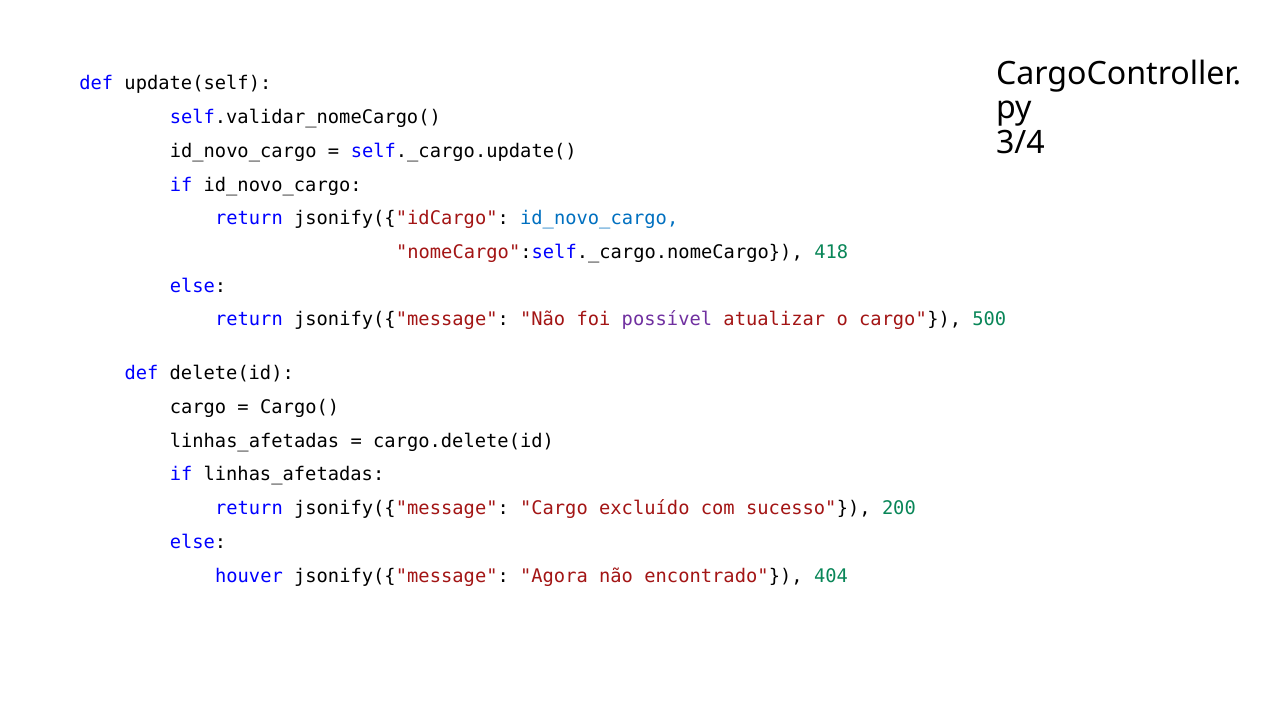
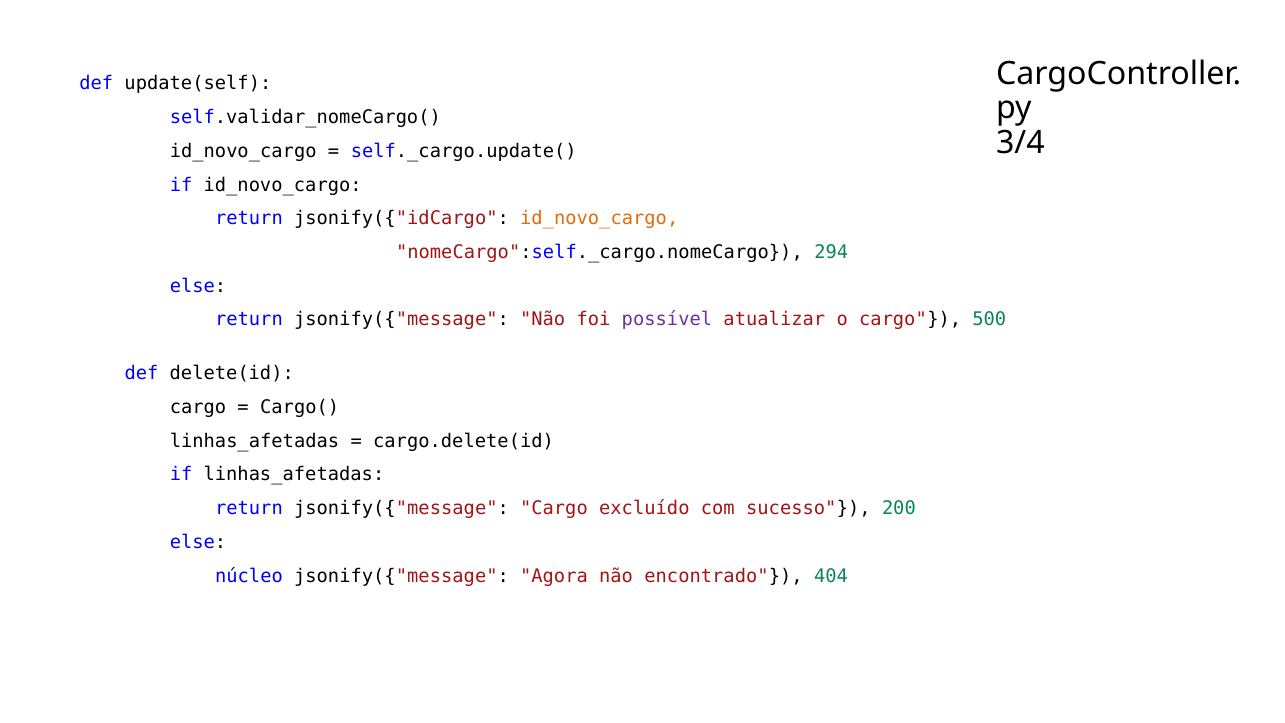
id_novo_cargo at (599, 218) colour: blue -> orange
418: 418 -> 294
houver: houver -> núcleo
